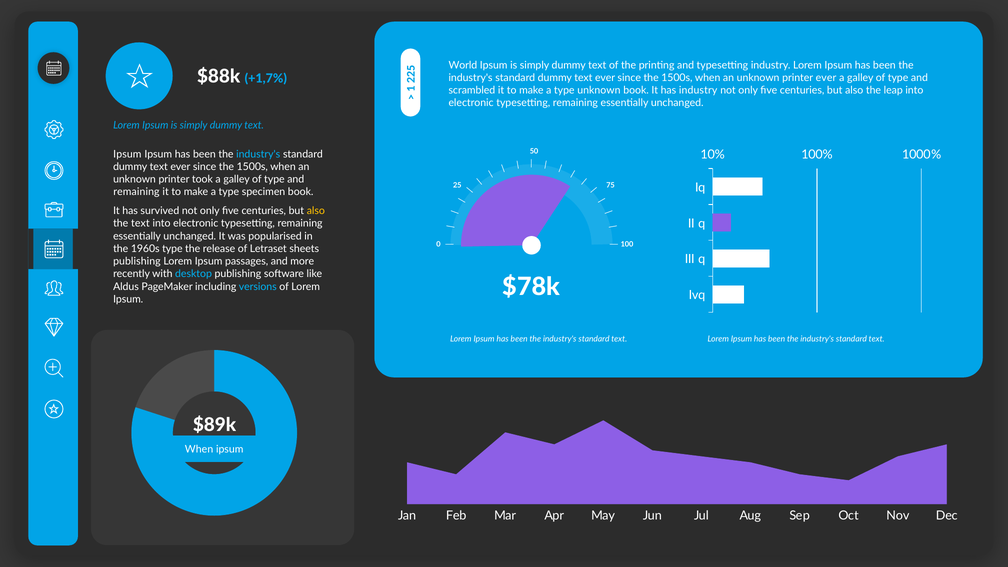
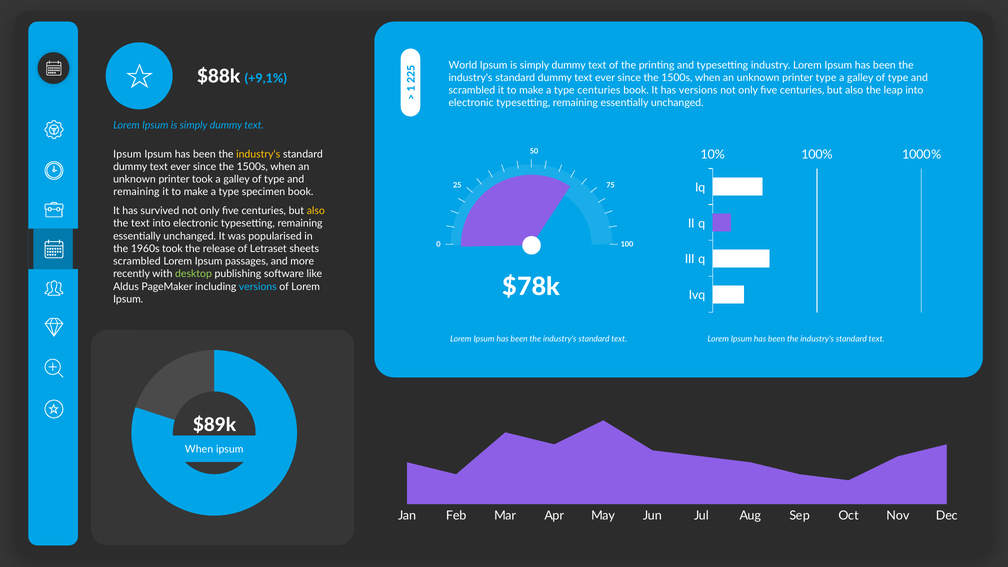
+1,7%: +1,7% -> +9,1%
printer ever: ever -> type
type unknown: unknown -> centuries
has industry: industry -> versions
industry's at (258, 154) colour: light blue -> yellow
1960s type: type -> took
publishing at (137, 261): publishing -> scrambled
desktop colour: light blue -> light green
